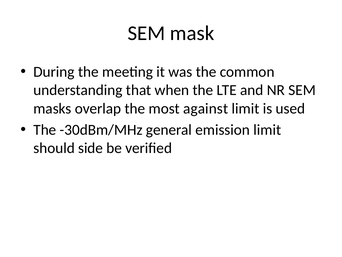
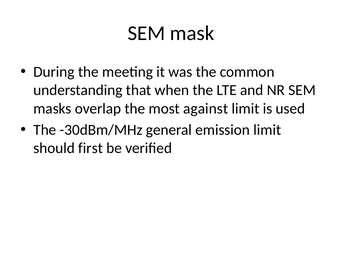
side: side -> first
